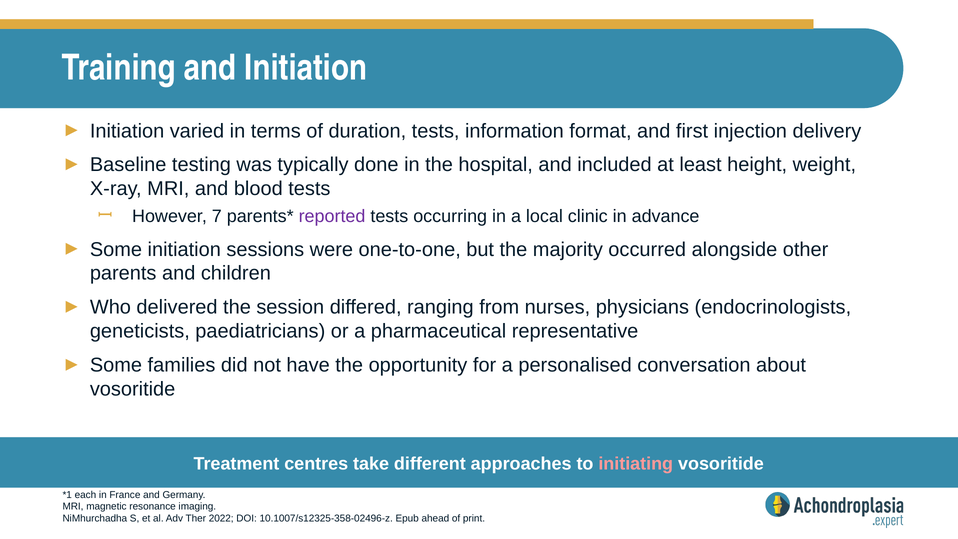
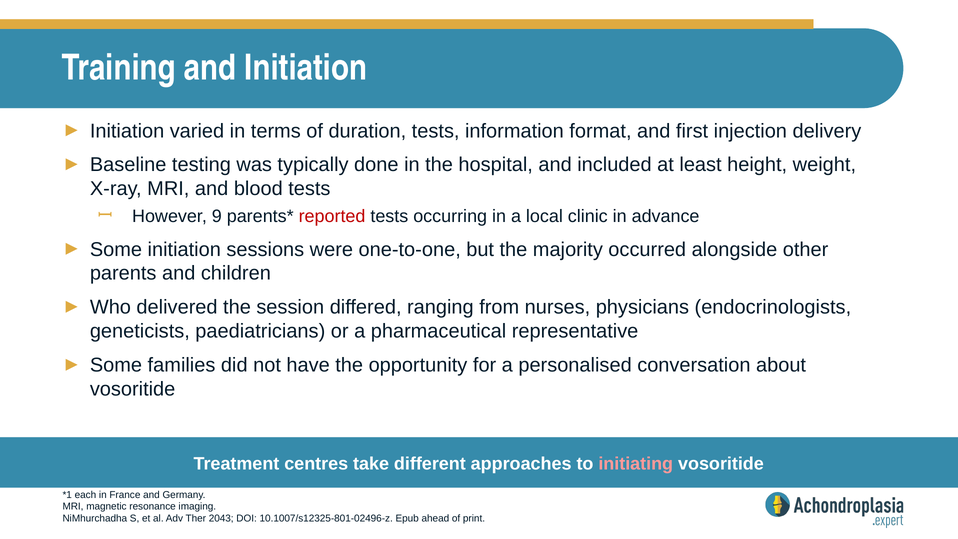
7: 7 -> 9
reported colour: purple -> red
2022: 2022 -> 2043
10.1007/s12325-358-02496-z: 10.1007/s12325-358-02496-z -> 10.1007/s12325-801-02496-z
